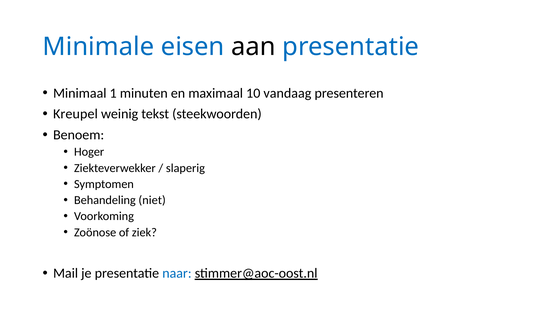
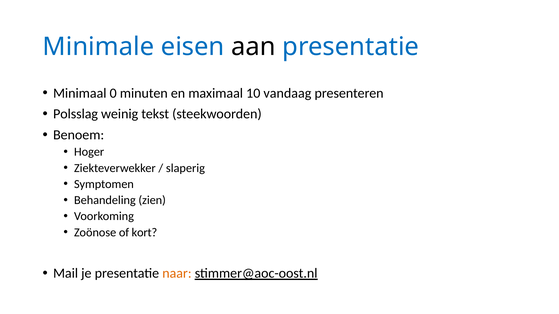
1: 1 -> 0
Kreupel: Kreupel -> Polsslag
niet: niet -> zien
ziek: ziek -> kort
naar colour: blue -> orange
